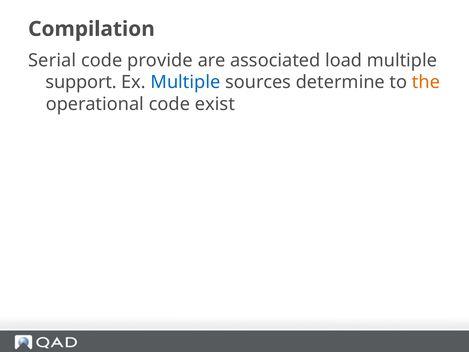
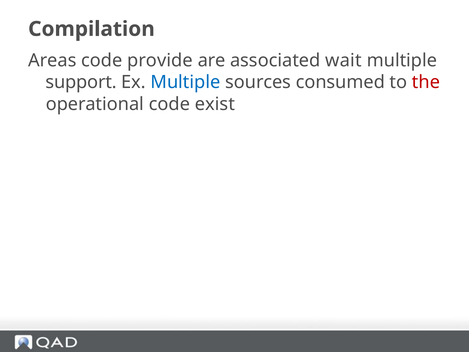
Serial: Serial -> Areas
load: load -> wait
determine: determine -> consumed
the colour: orange -> red
